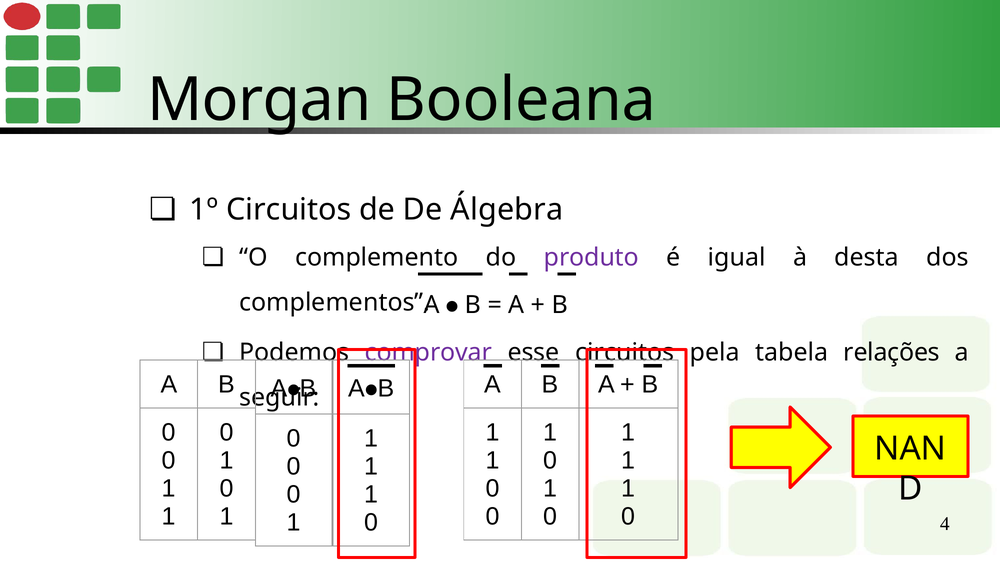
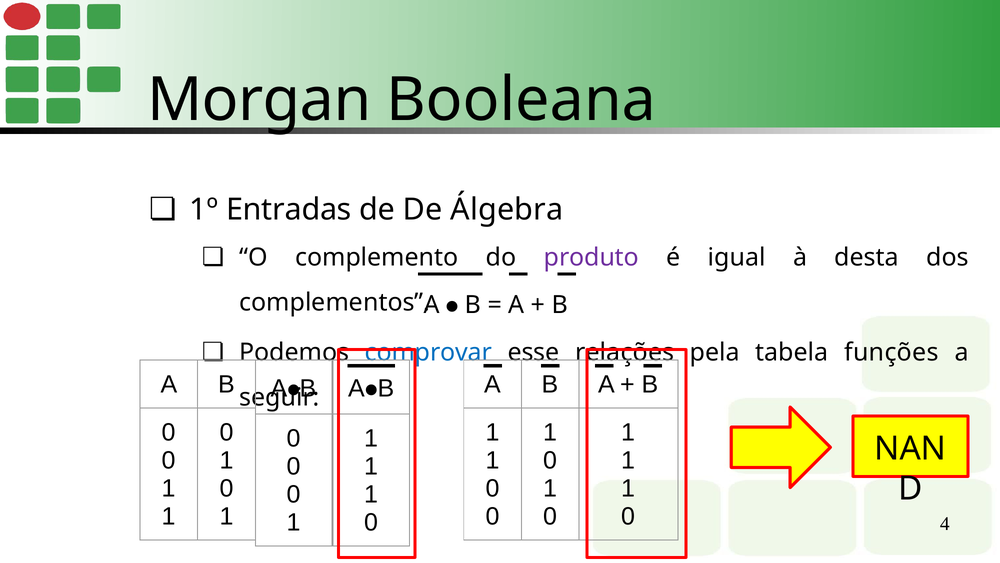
1º Circuitos: Circuitos -> Entradas
comprovar colour: purple -> blue
esse circuitos: circuitos -> relações
relações: relações -> funções
